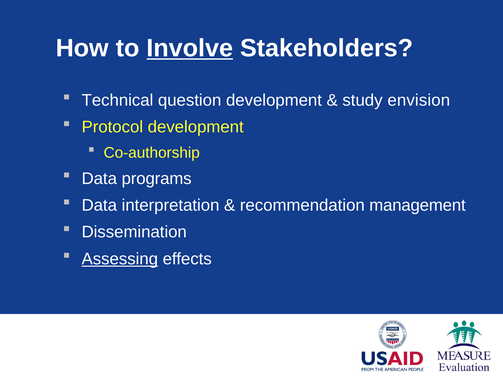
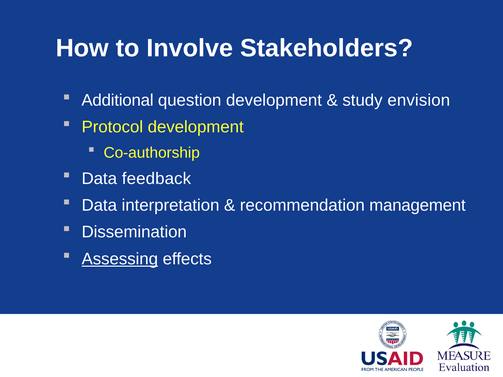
Involve underline: present -> none
Technical: Technical -> Additional
programs: programs -> feedback
